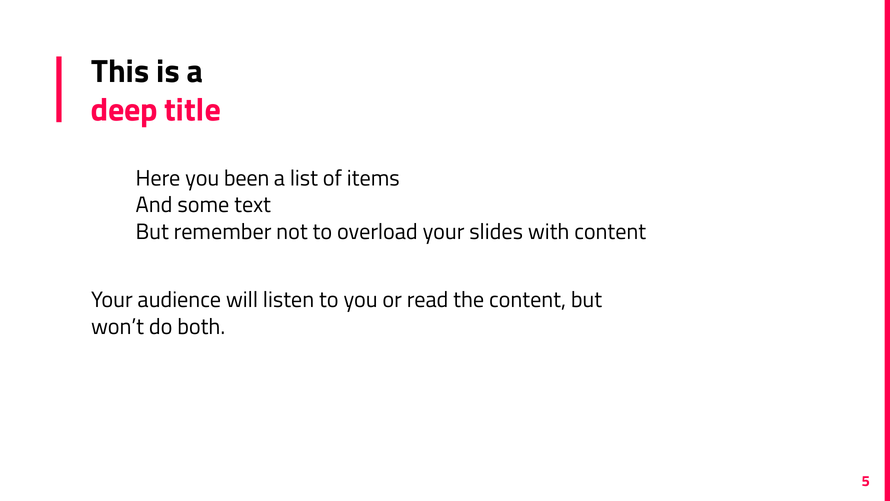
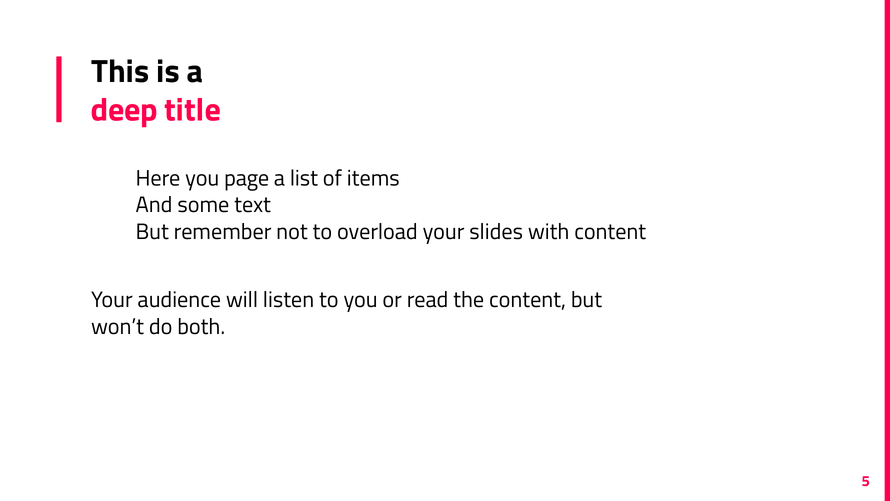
been: been -> page
